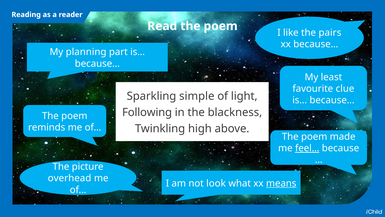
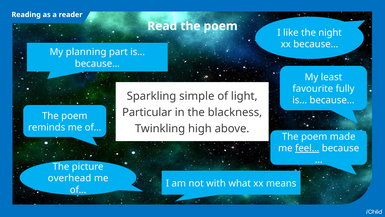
pairs: pairs -> night
clue: clue -> fully
Following: Following -> Particular
look: look -> with
means underline: present -> none
